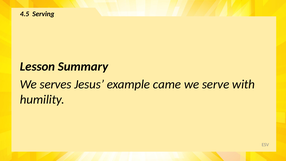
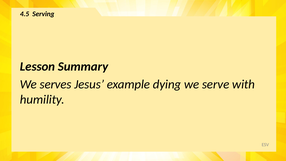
came: came -> dying
